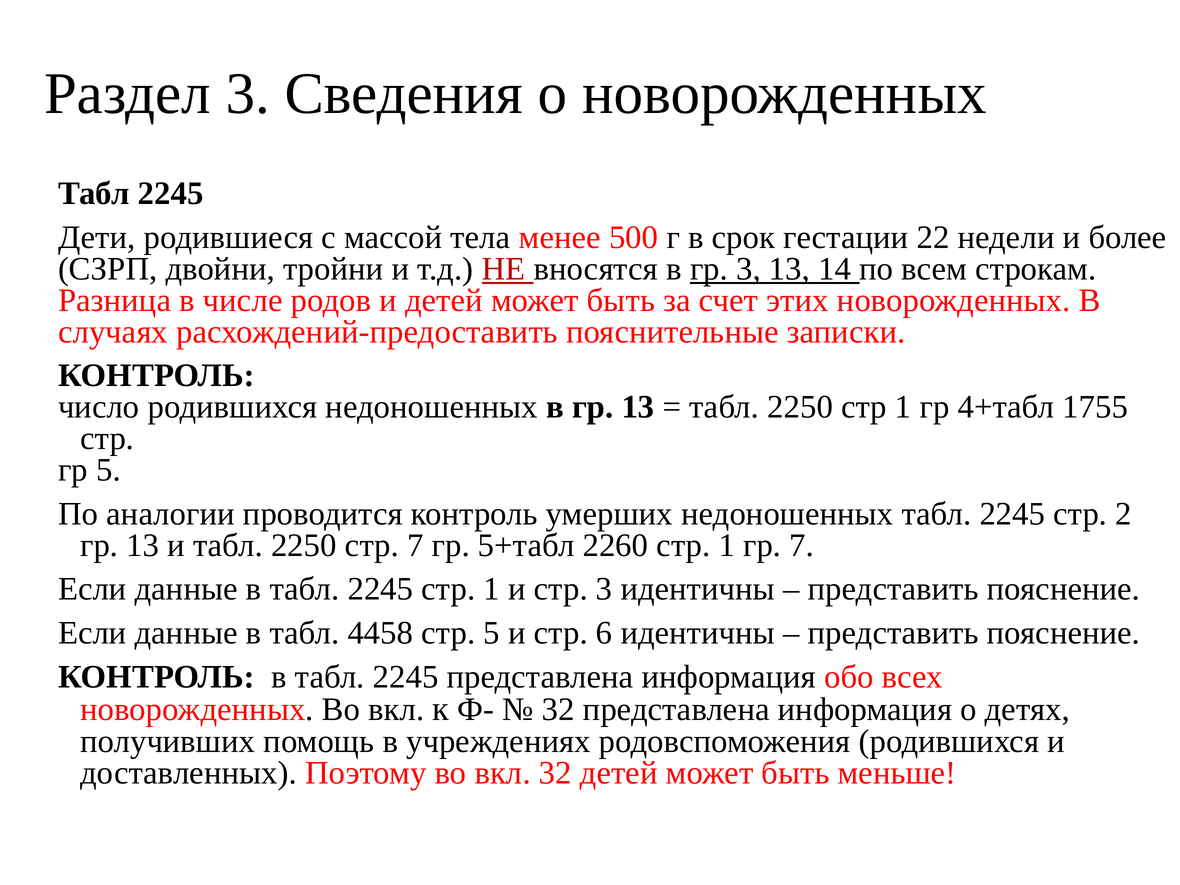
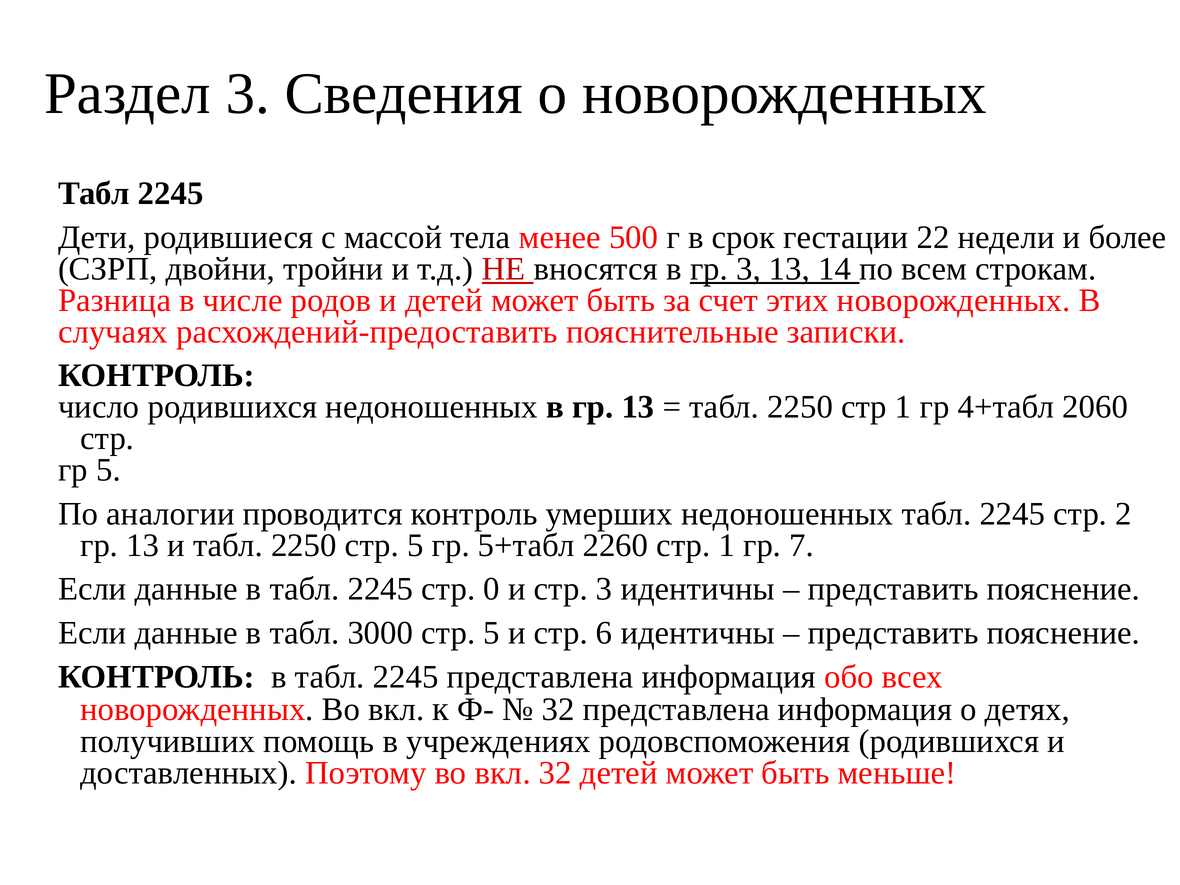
1755: 1755 -> 2060
2250 стр 7: 7 -> 5
2245 стр 1: 1 -> 0
4458: 4458 -> 3000
